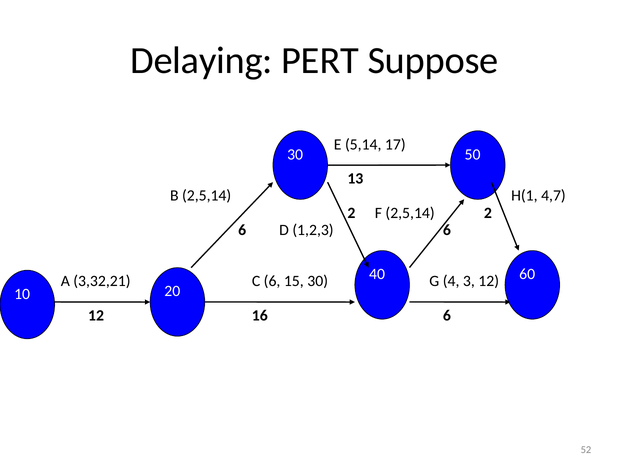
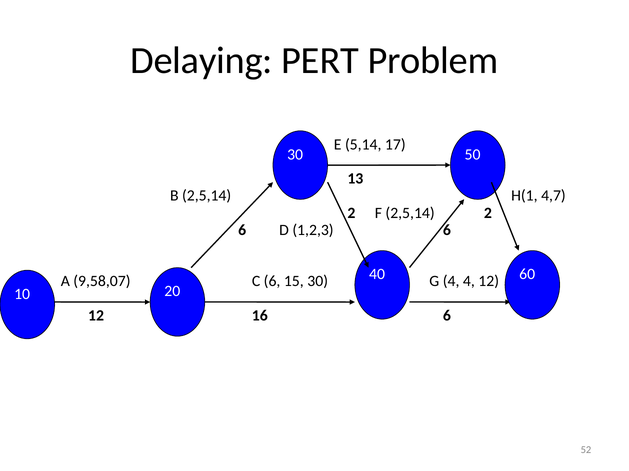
Suppose: Suppose -> Problem
3,32,21: 3,32,21 -> 9,58,07
4 3: 3 -> 4
